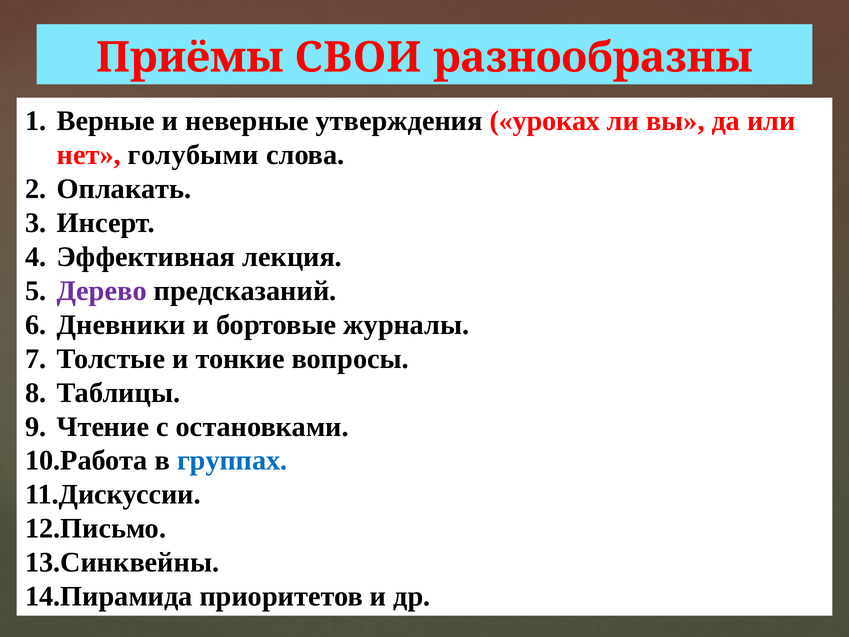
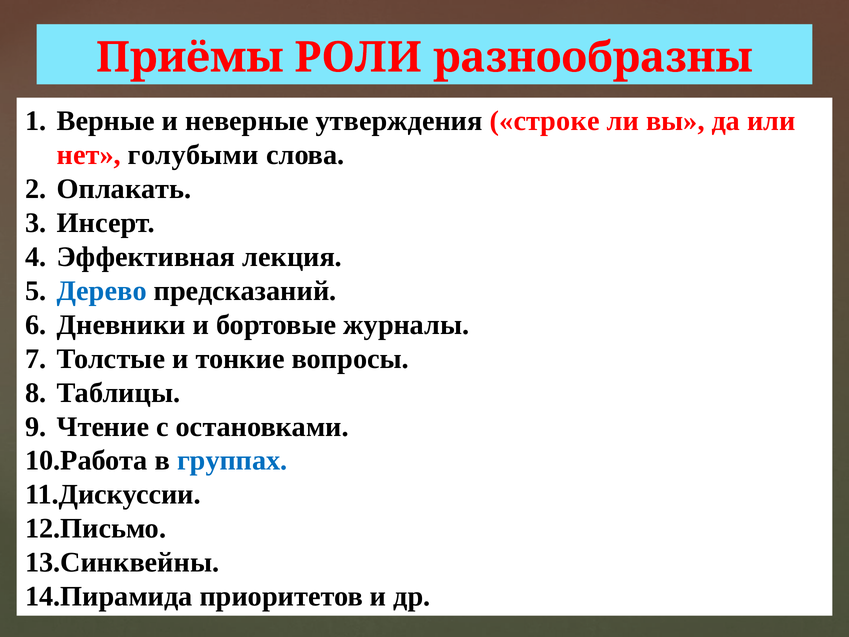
СВОИ: СВОИ -> РОЛИ
уроках: уроках -> строке
Дерево colour: purple -> blue
